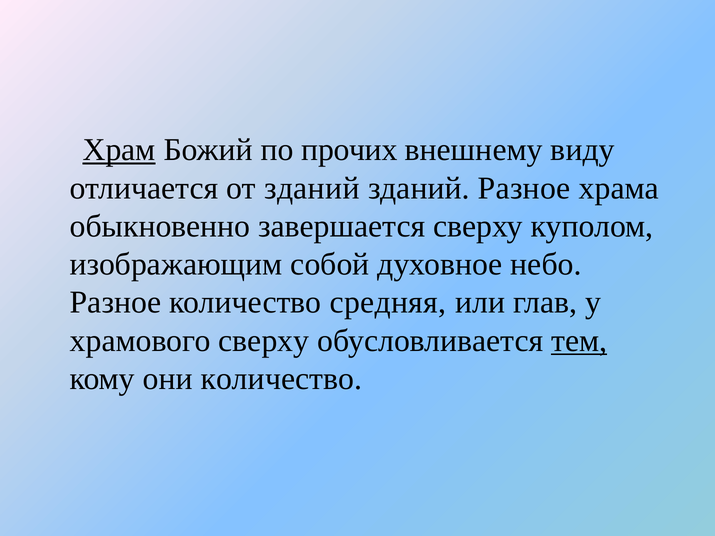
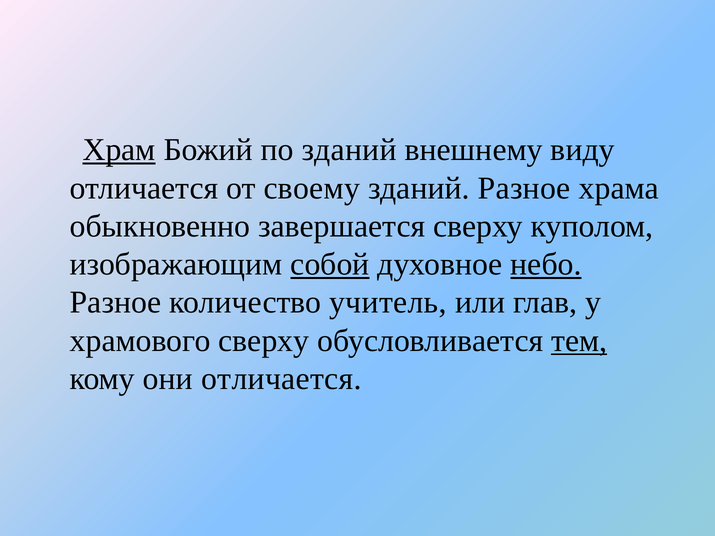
по прочих: прочих -> зданий
от зданий: зданий -> своему
собой underline: none -> present
небо underline: none -> present
средняя: средняя -> учитель
они количество: количество -> отличается
